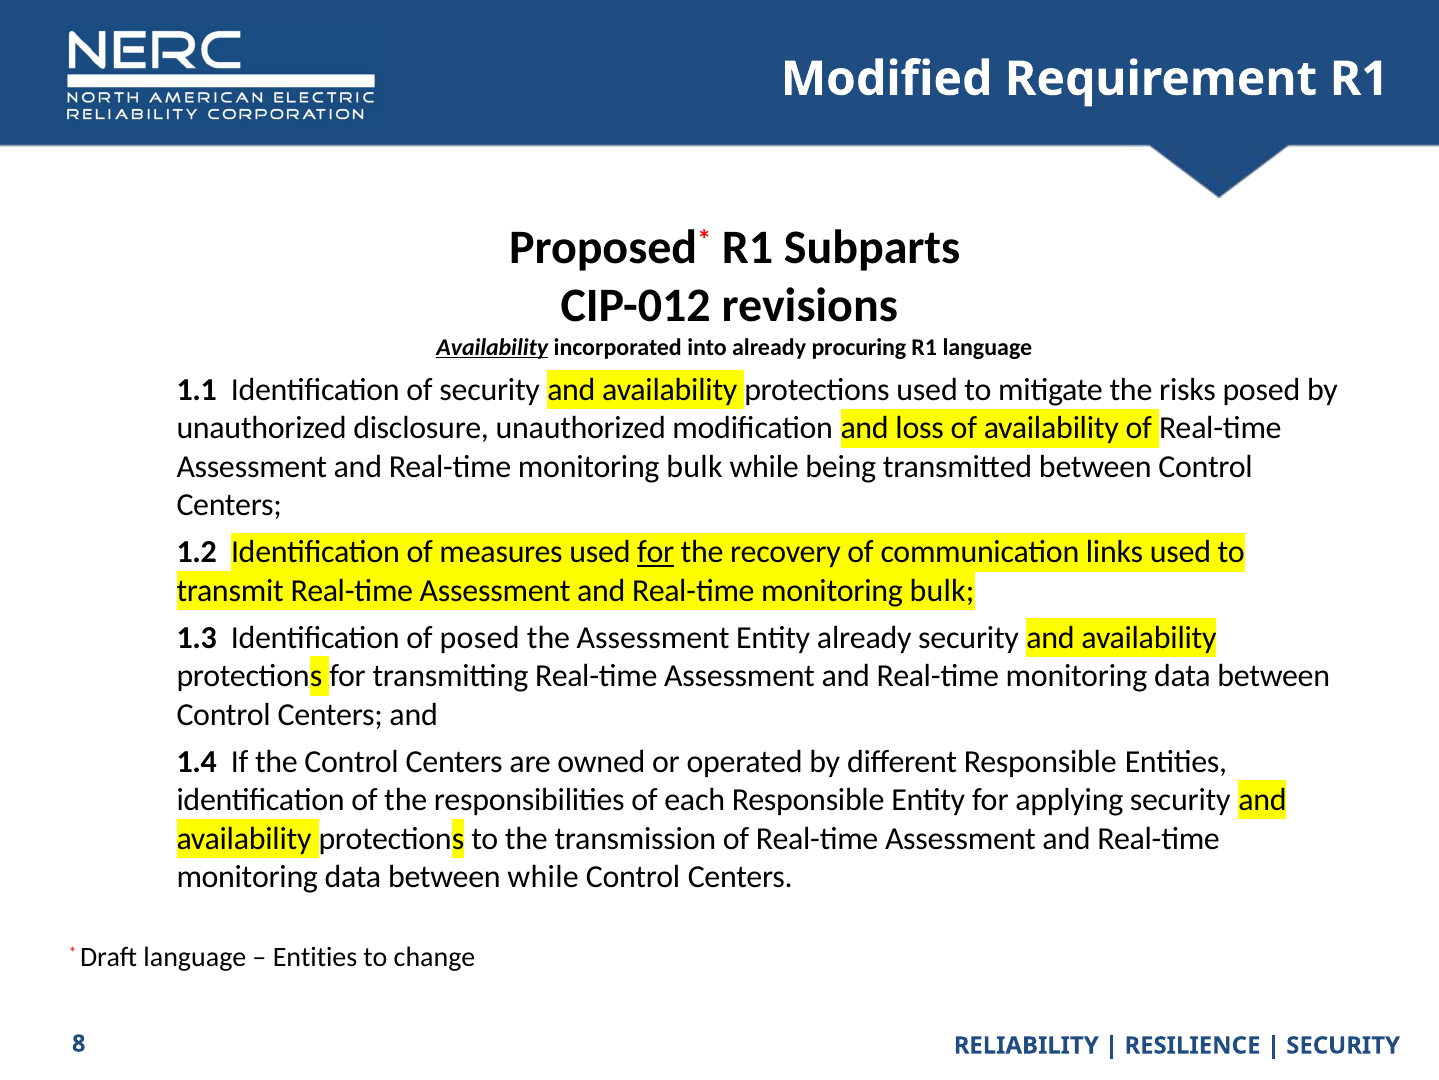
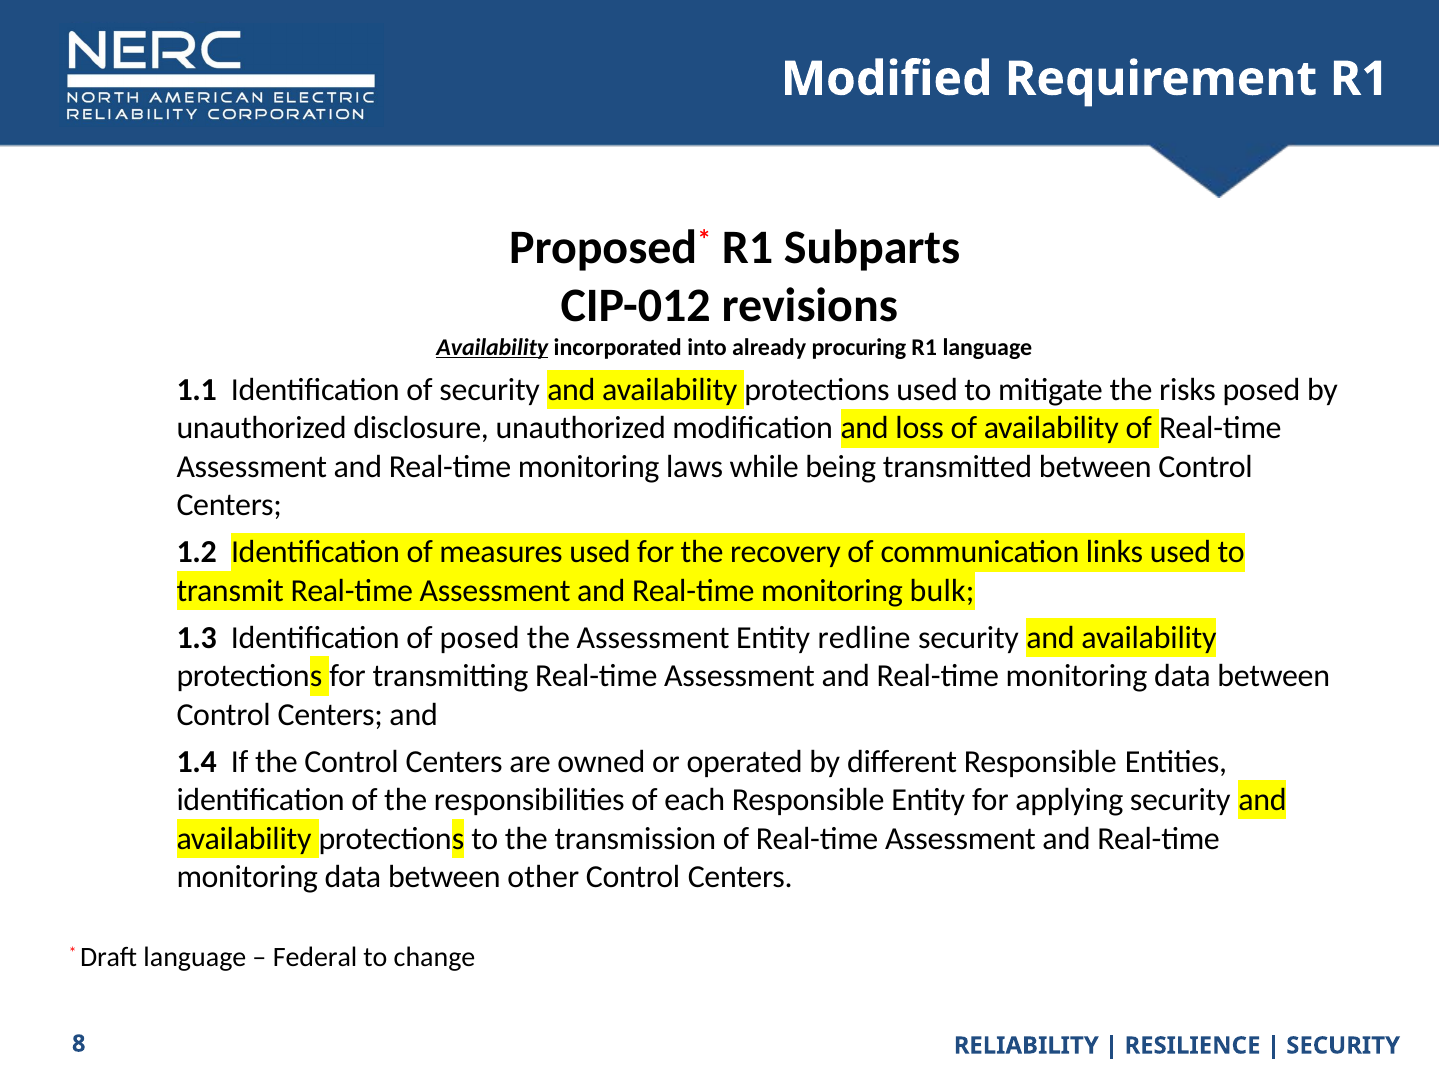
bulk at (694, 466): bulk -> laws
for at (656, 552) underline: present -> none
Entity already: already -> redline
between while: while -> other
Entities at (315, 957): Entities -> Federal
